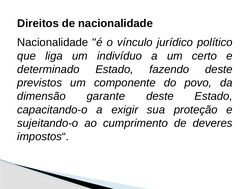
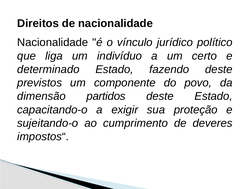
garante: garante -> partidos
